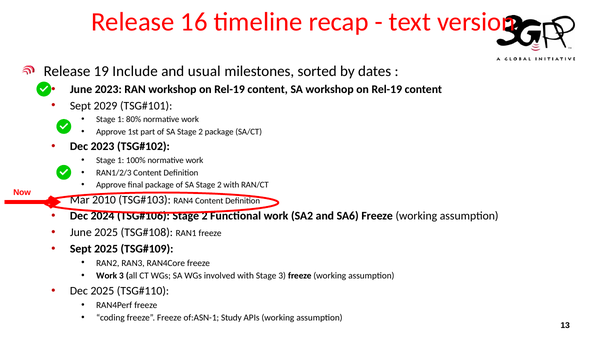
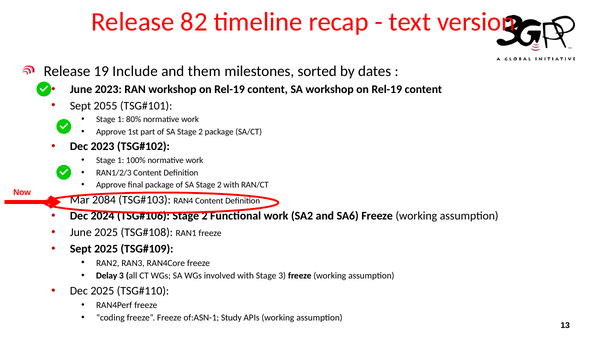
16: 16 -> 82
usual: usual -> them
2029: 2029 -> 2055
2010: 2010 -> 2084
Work at (107, 275): Work -> Delay
